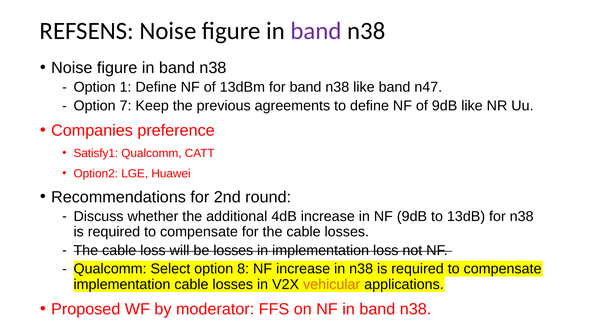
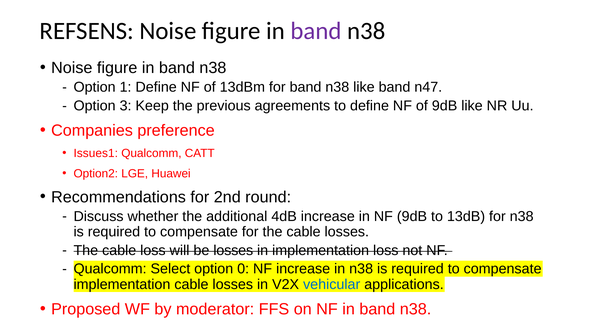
7: 7 -> 3
Satisfy1: Satisfy1 -> Issues1
8: 8 -> 0
vehicular colour: orange -> blue
